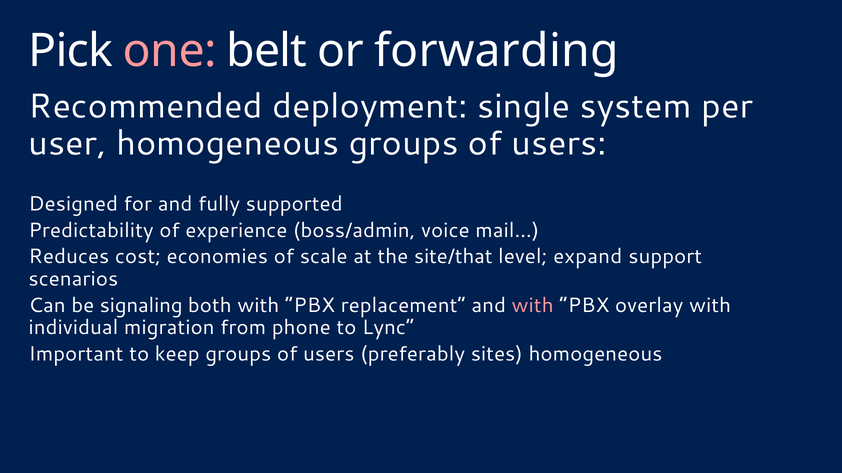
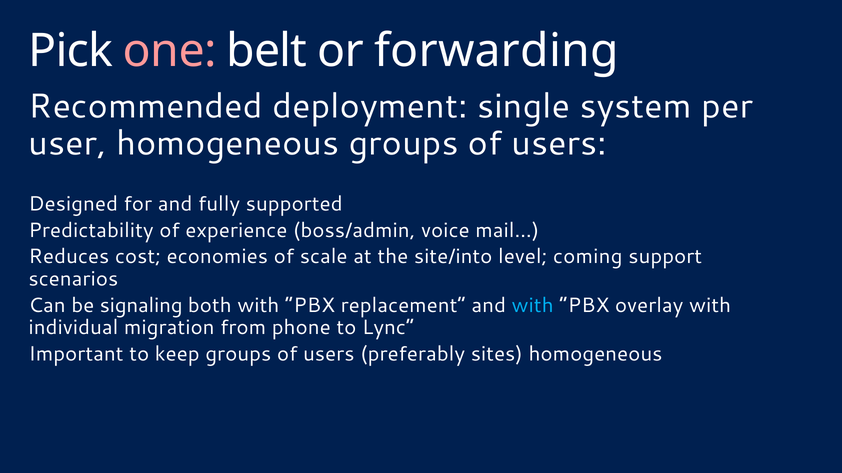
site/that: site/that -> site/into
expand: expand -> coming
with at (533, 306) colour: pink -> light blue
